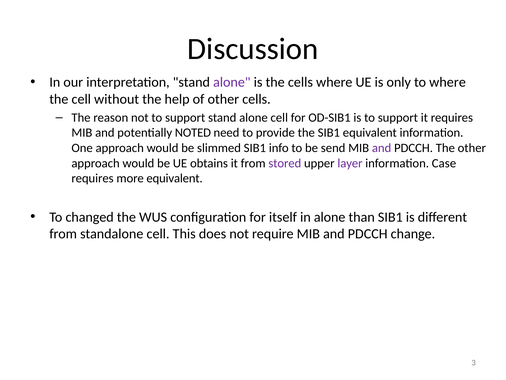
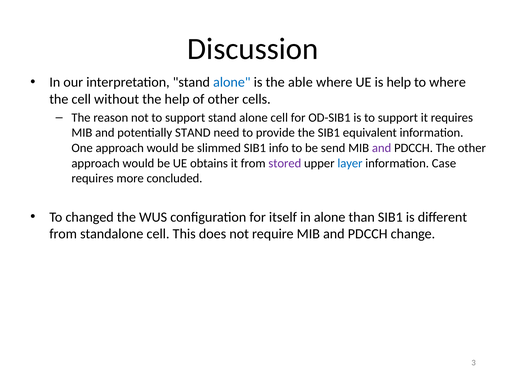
alone at (232, 82) colour: purple -> blue
the cells: cells -> able
is only: only -> help
potentially NOTED: NOTED -> STAND
layer colour: purple -> blue
more equivalent: equivalent -> concluded
